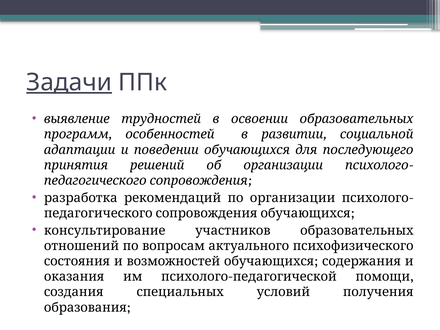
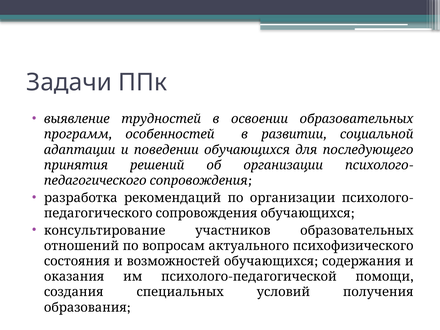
Задачи underline: present -> none
